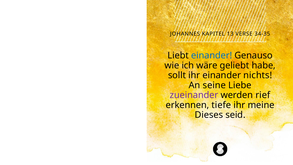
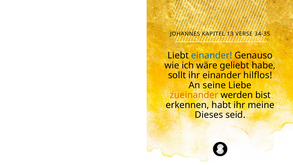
nichts: nichts -> hilflos
zueinander colour: purple -> orange
rief: rief -> bist
tiefe: tiefe -> habt
